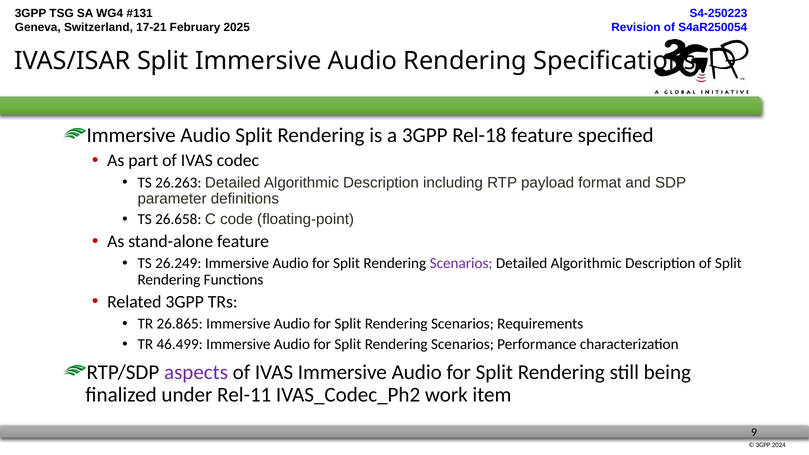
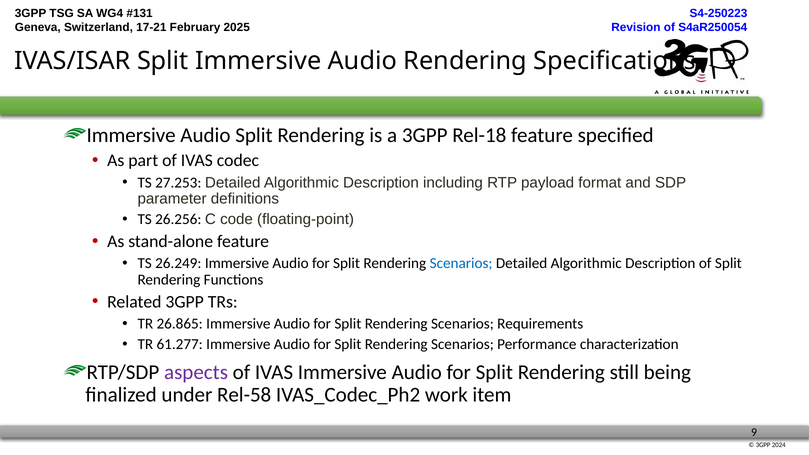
26.263: 26.263 -> 27.253
26.658: 26.658 -> 26.256
Scenarios at (461, 263) colour: purple -> blue
46.499: 46.499 -> 61.277
Rel-11: Rel-11 -> Rel-58
